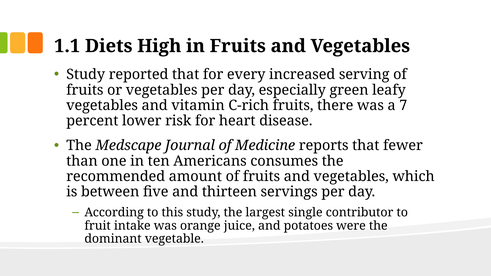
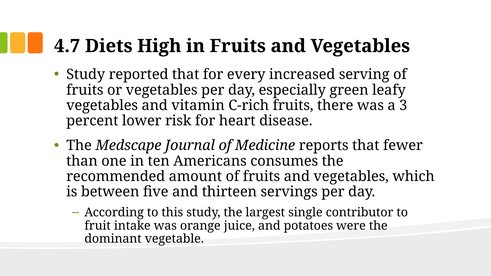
1.1: 1.1 -> 4.7
7: 7 -> 3
